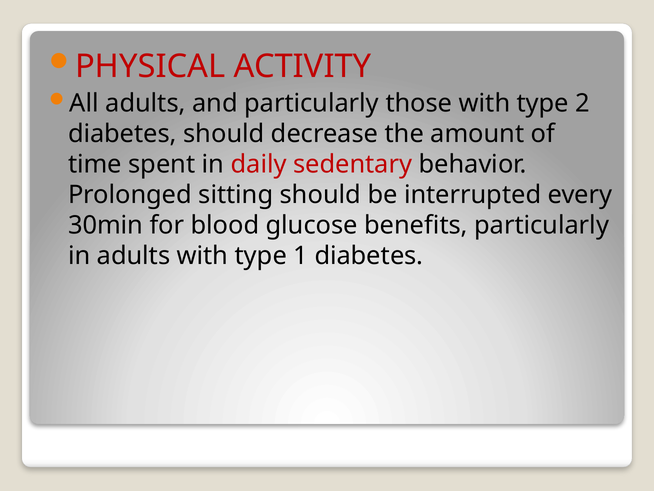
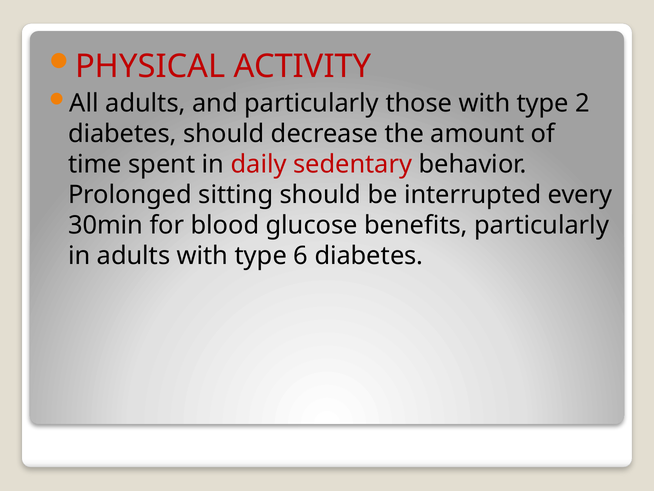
1: 1 -> 6
